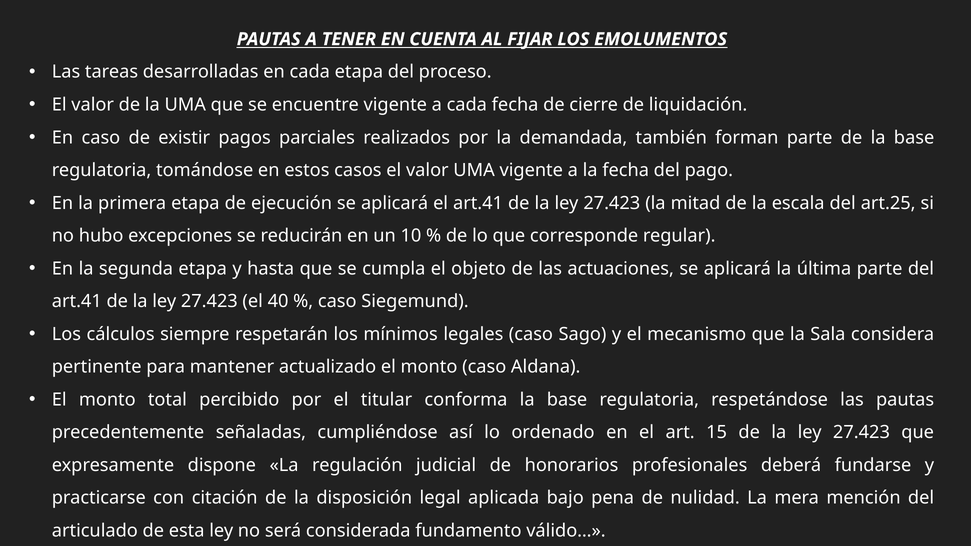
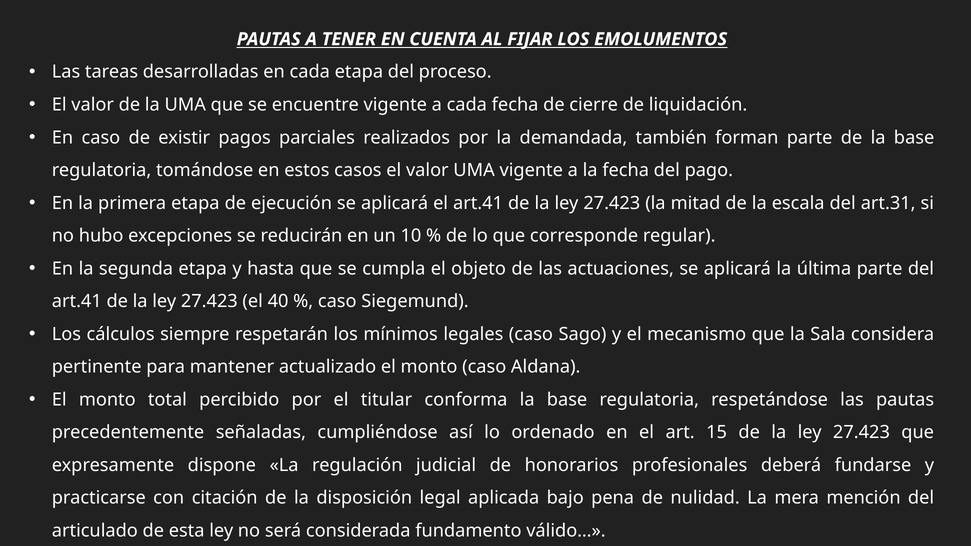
art.25: art.25 -> art.31
